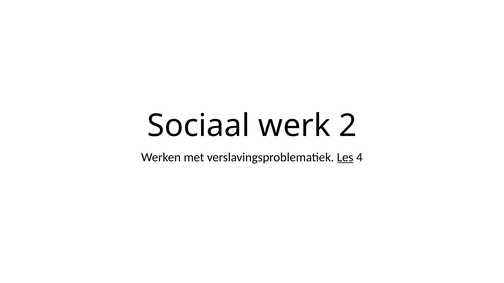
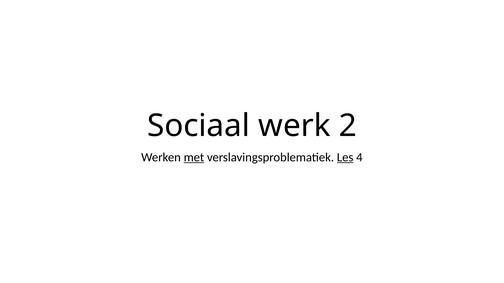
met underline: none -> present
